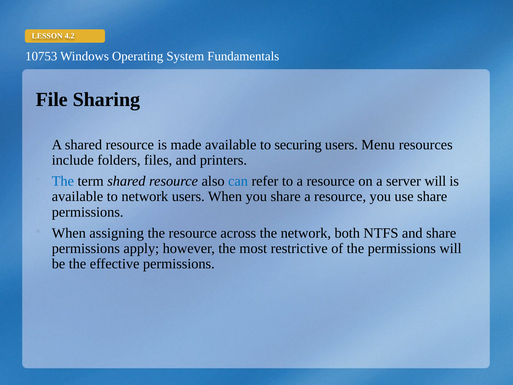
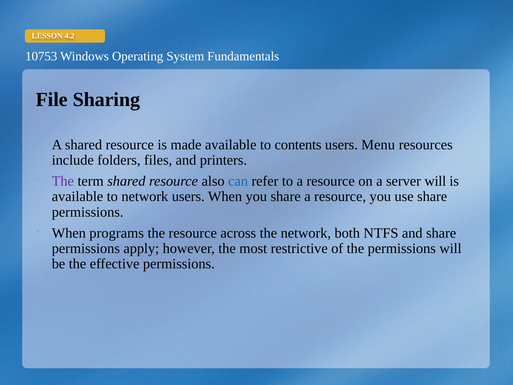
securing: securing -> contents
The at (63, 181) colour: blue -> purple
assigning: assigning -> programs
